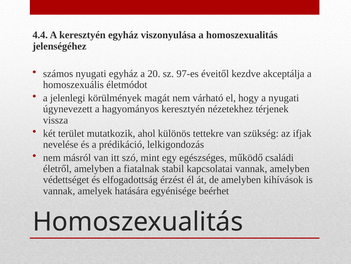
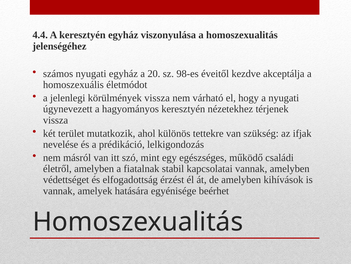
97-es: 97-es -> 98-es
körülmények magát: magát -> vissza
